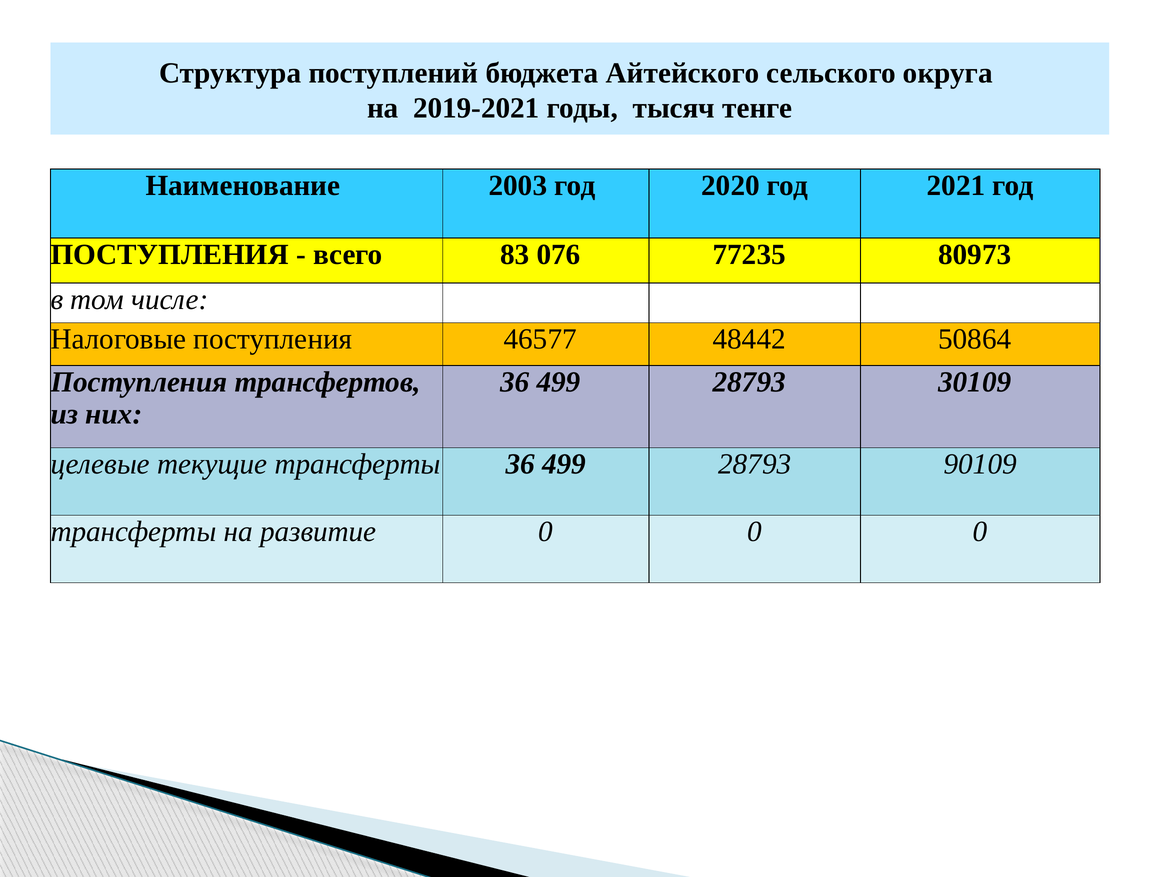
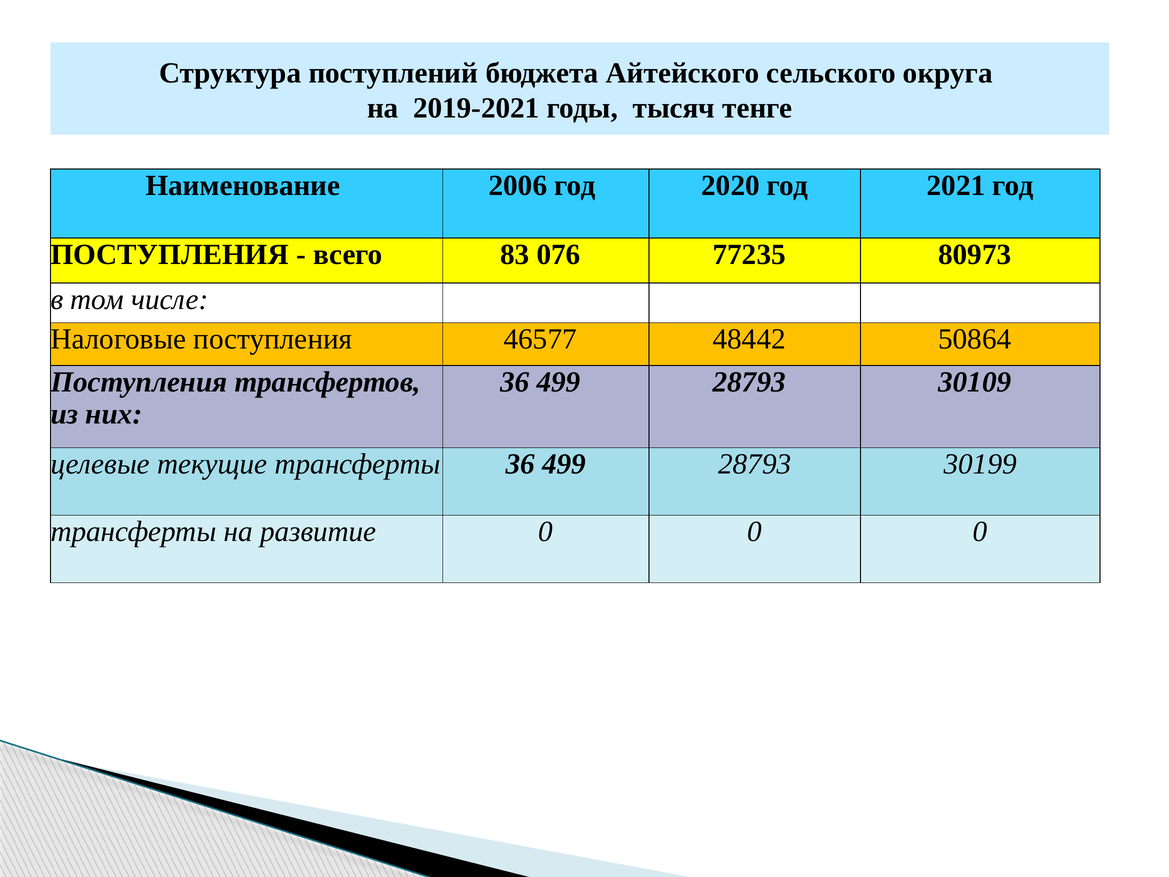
2003: 2003 -> 2006
90109: 90109 -> 30199
